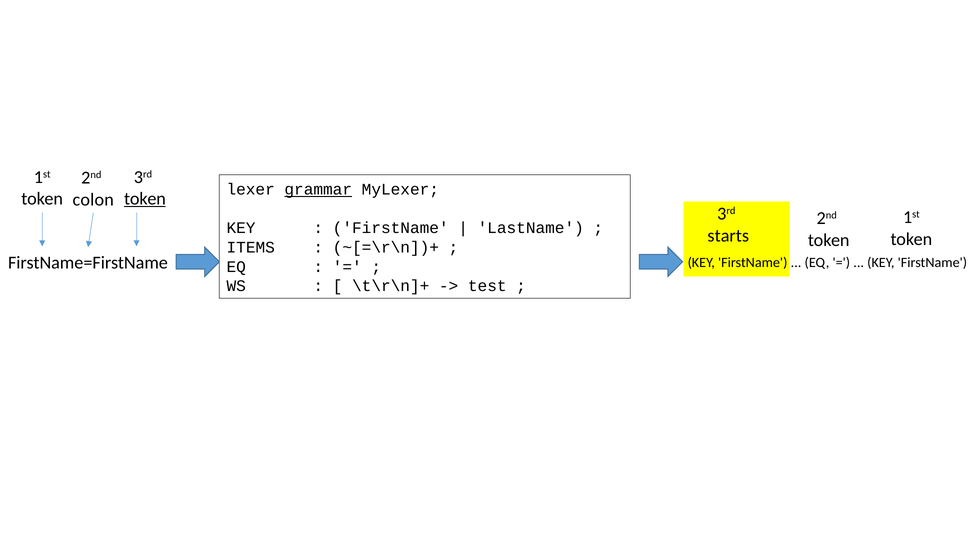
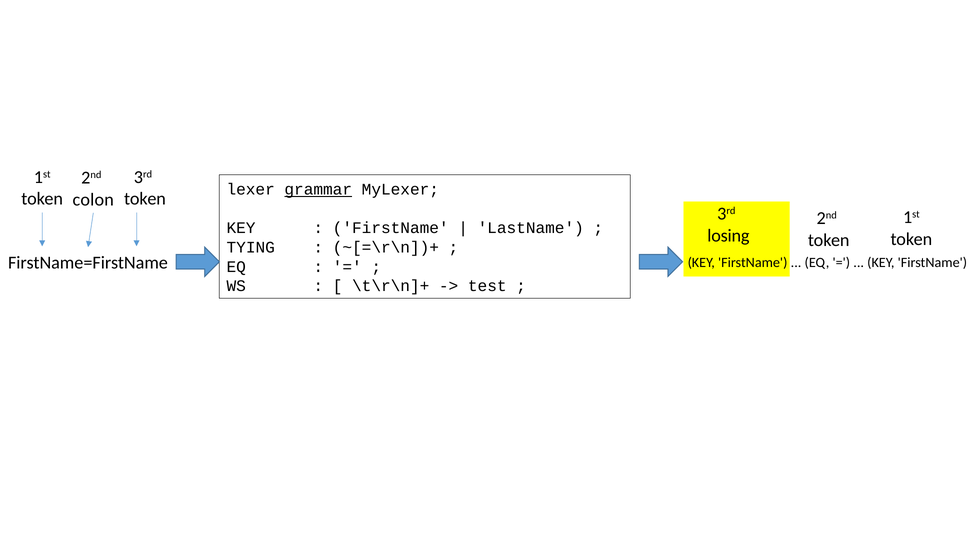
token at (145, 199) underline: present -> none
starts: starts -> losing
ITEMS: ITEMS -> TYING
